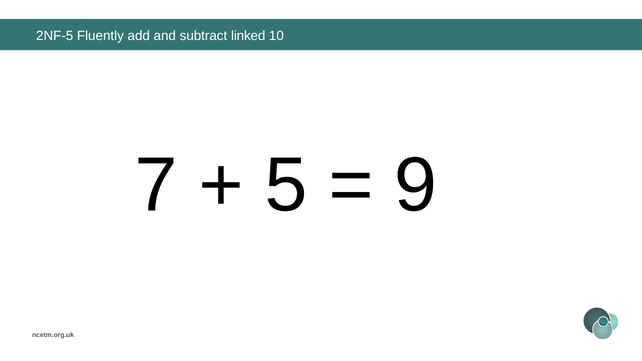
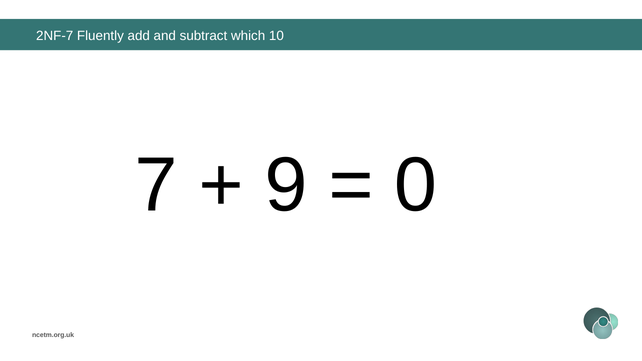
2NF-5: 2NF-5 -> 2NF-7
linked: linked -> which
5: 5 -> 9
9: 9 -> 0
